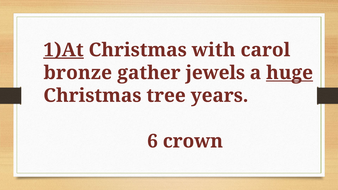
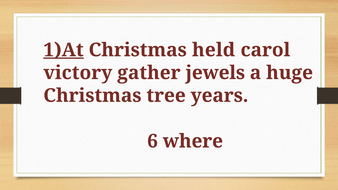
with: with -> held
bronze: bronze -> victory
huge underline: present -> none
crown: crown -> where
